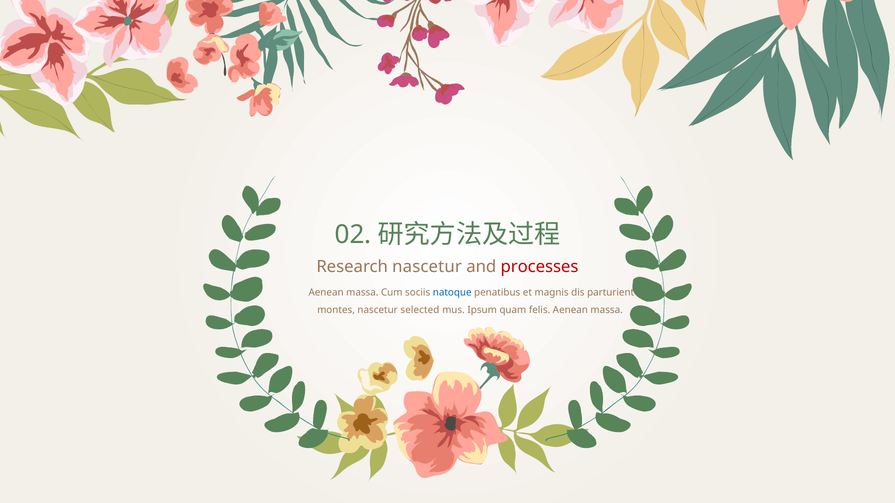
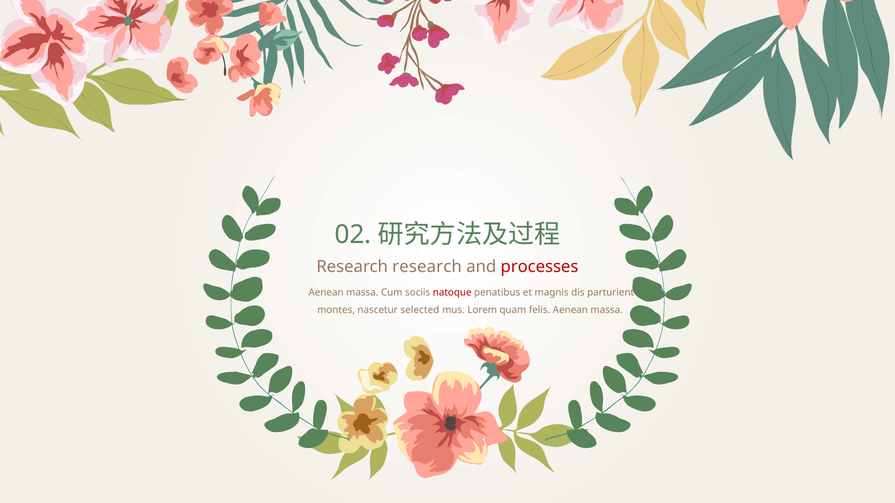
Research nascetur: nascetur -> research
natoque colour: blue -> red
Ipsum: Ipsum -> Lorem
